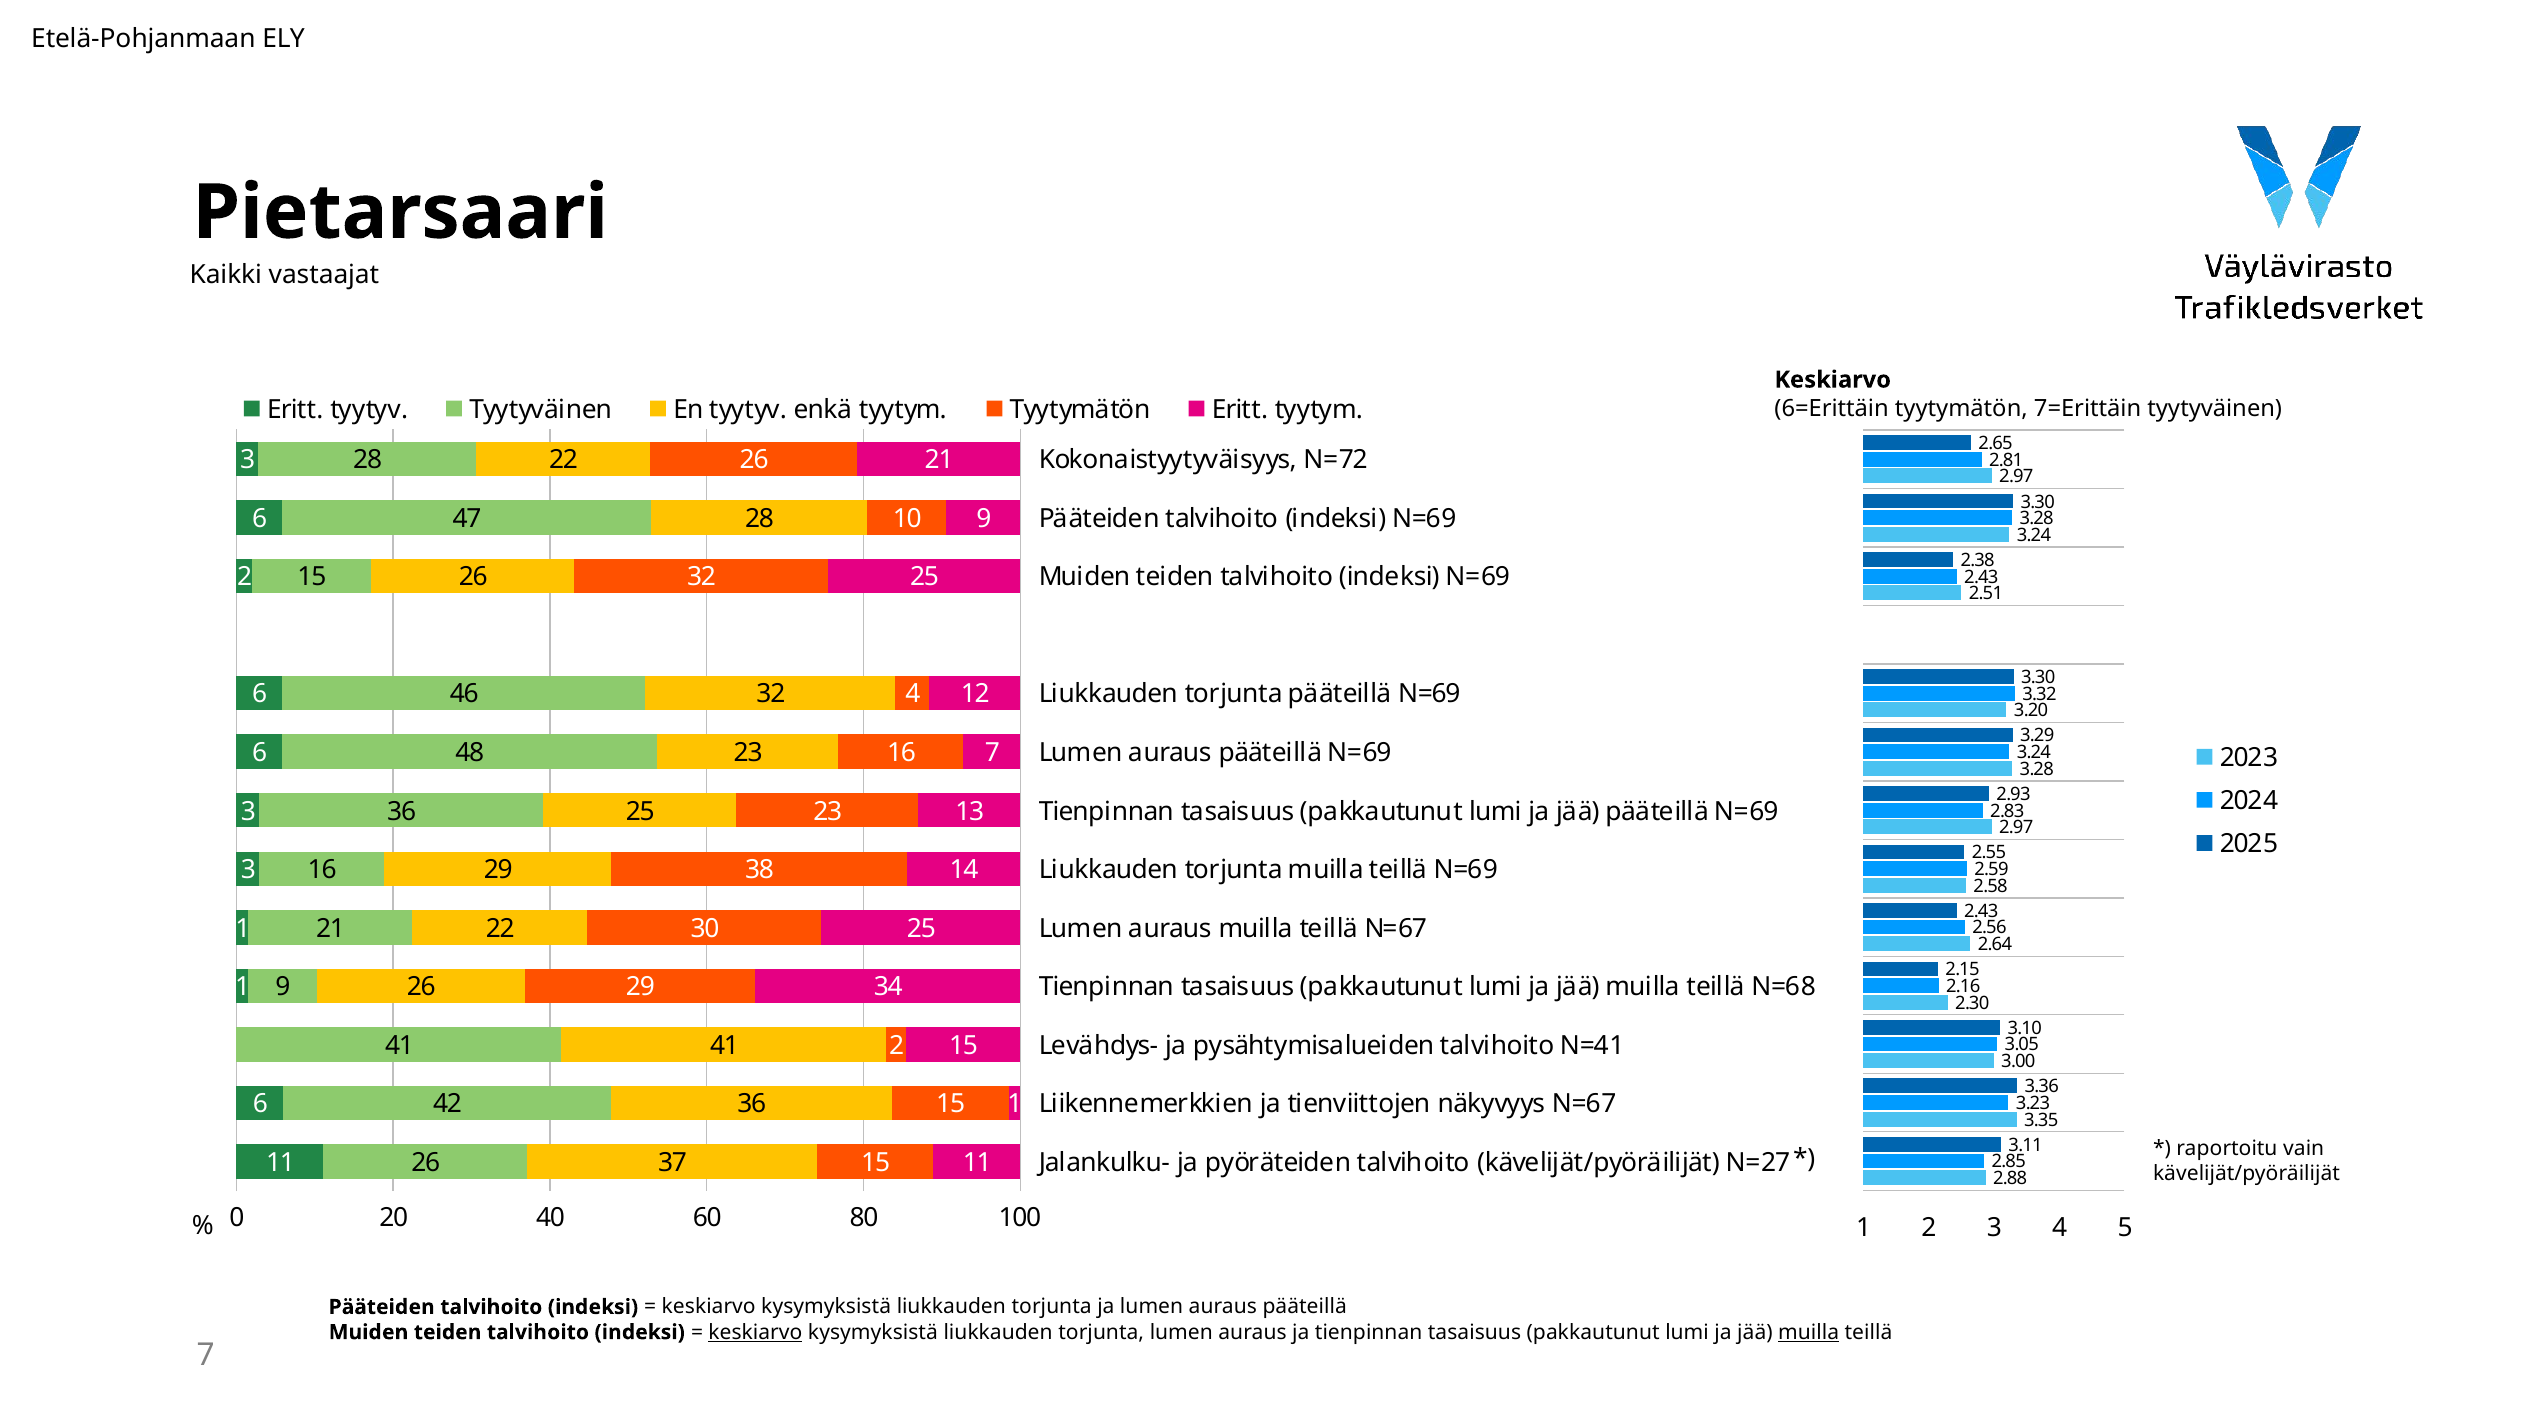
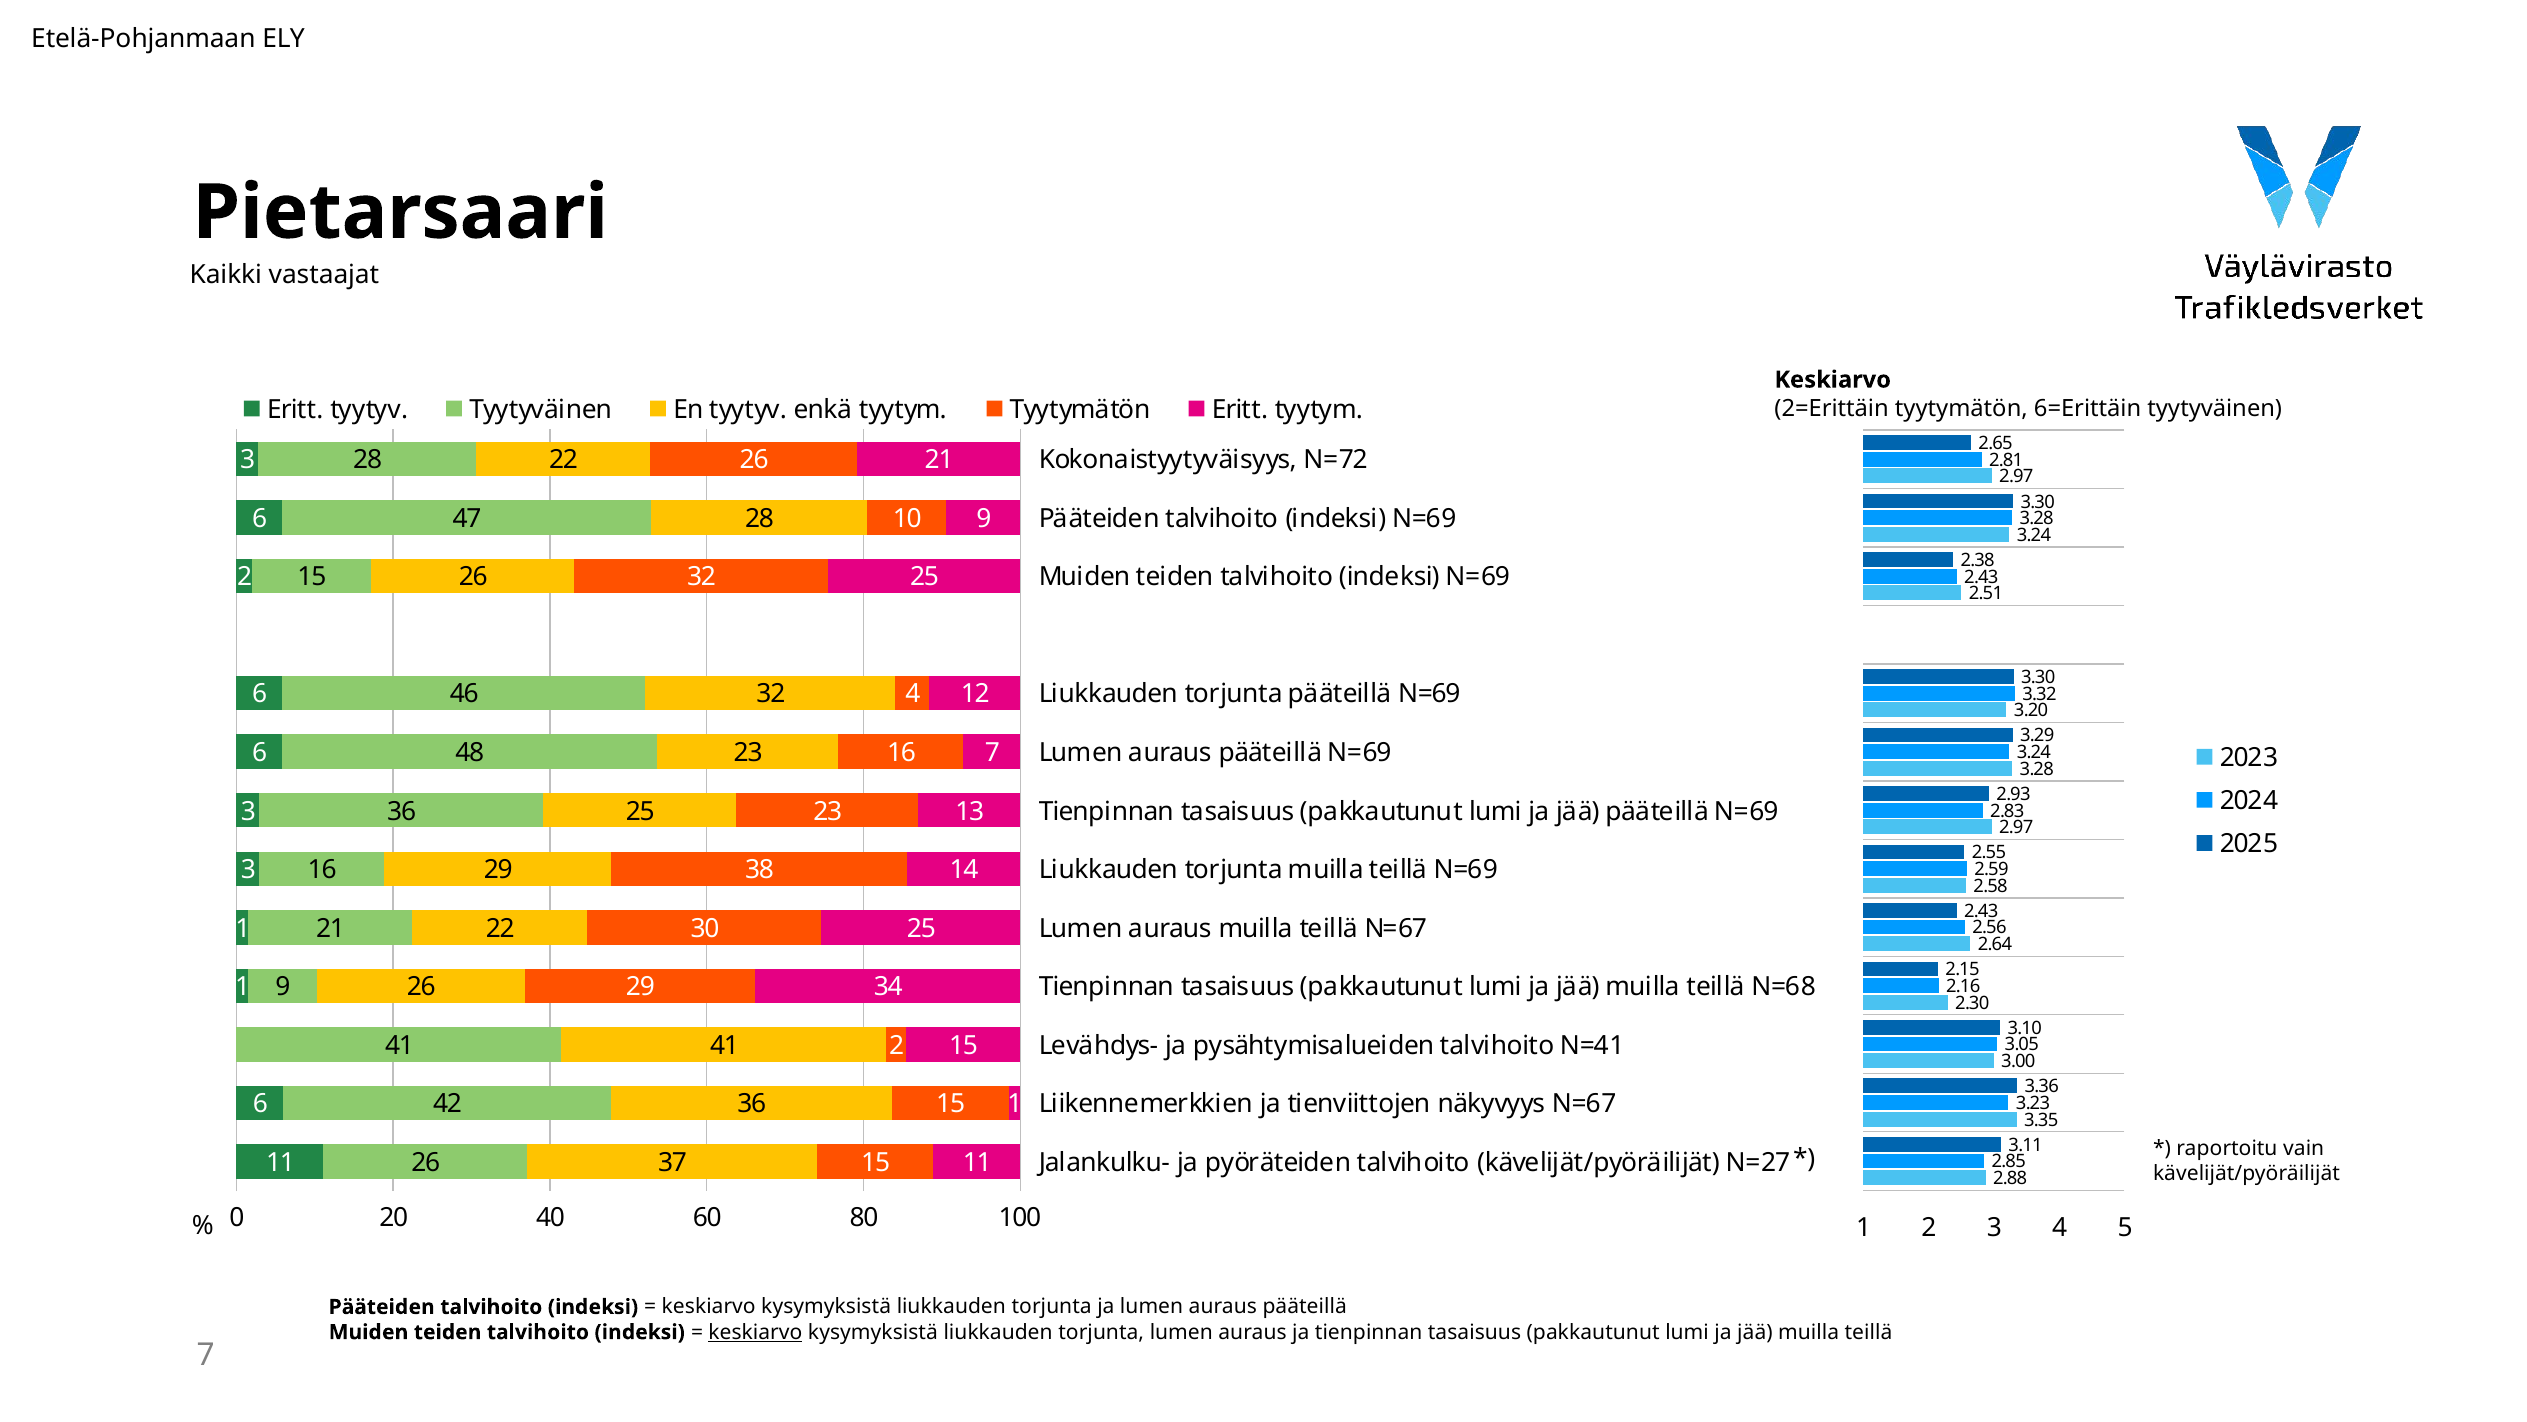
6=Erittäin: 6=Erittäin -> 2=Erittäin
7=Erittäin: 7=Erittäin -> 6=Erittäin
muilla at (1809, 1332) underline: present -> none
